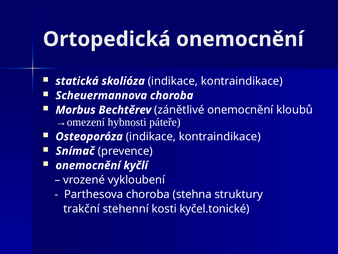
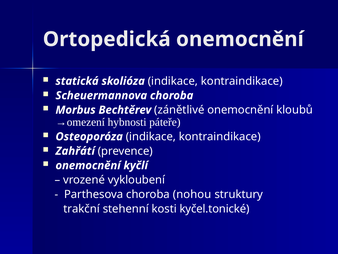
Snímač: Snímač -> Zahřátí
stehna: stehna -> nohou
